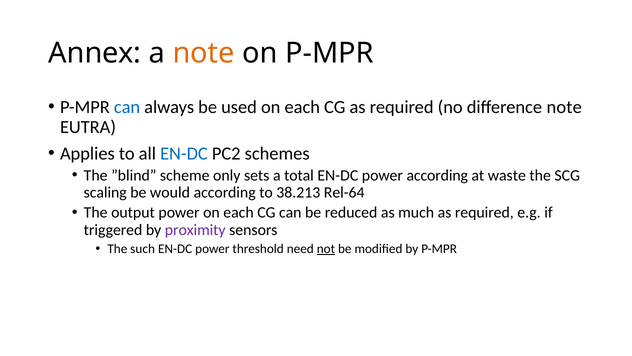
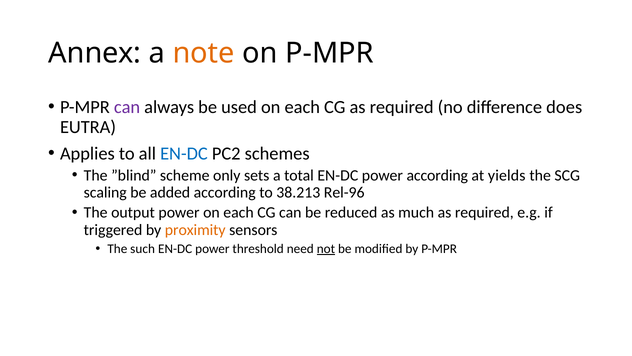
can at (127, 107) colour: blue -> purple
difference note: note -> does
waste: waste -> yields
would: would -> added
Rel-64: Rel-64 -> Rel-96
proximity colour: purple -> orange
